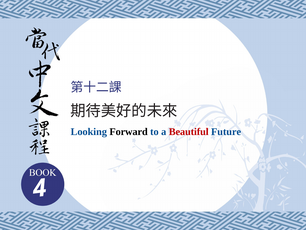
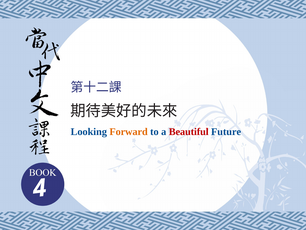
Forward colour: black -> orange
